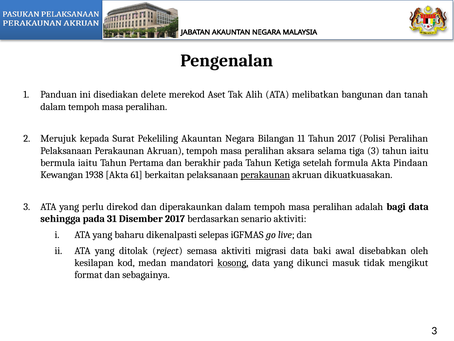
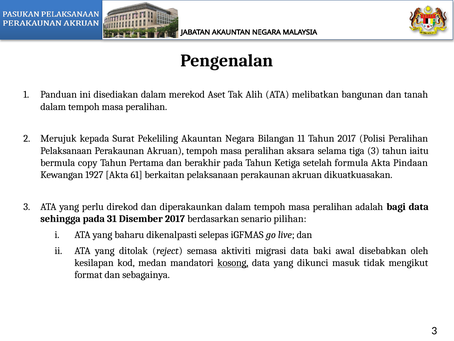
disediakan delete: delete -> dalam
bermula iaitu: iaitu -> copy
1938: 1938 -> 1927
perakaunan at (265, 175) underline: present -> none
senario aktiviti: aktiviti -> pilihan
